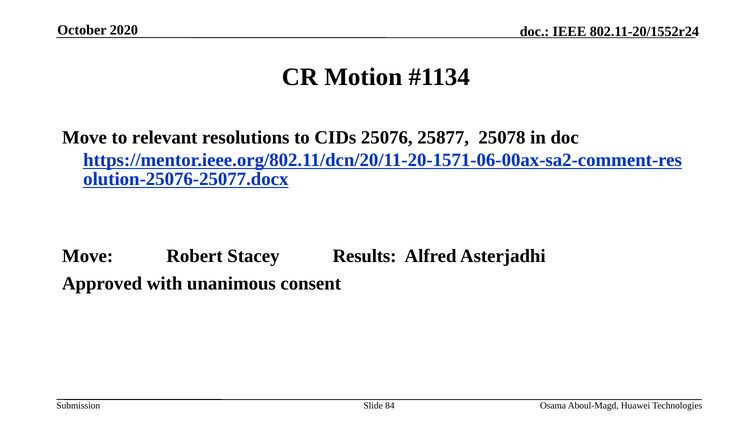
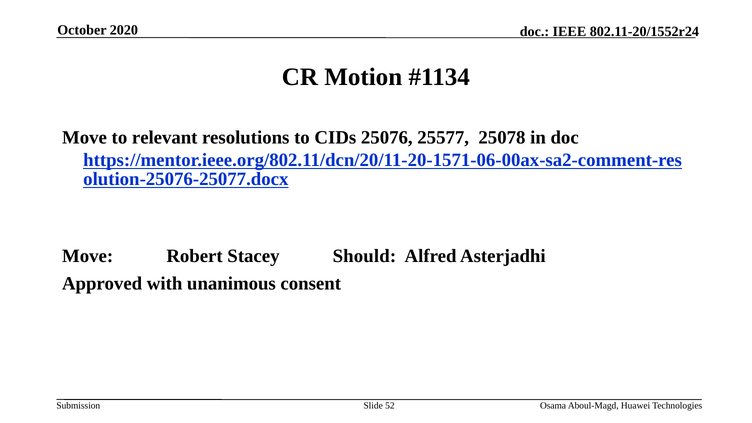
25877: 25877 -> 25577
Results: Results -> Should
84: 84 -> 52
